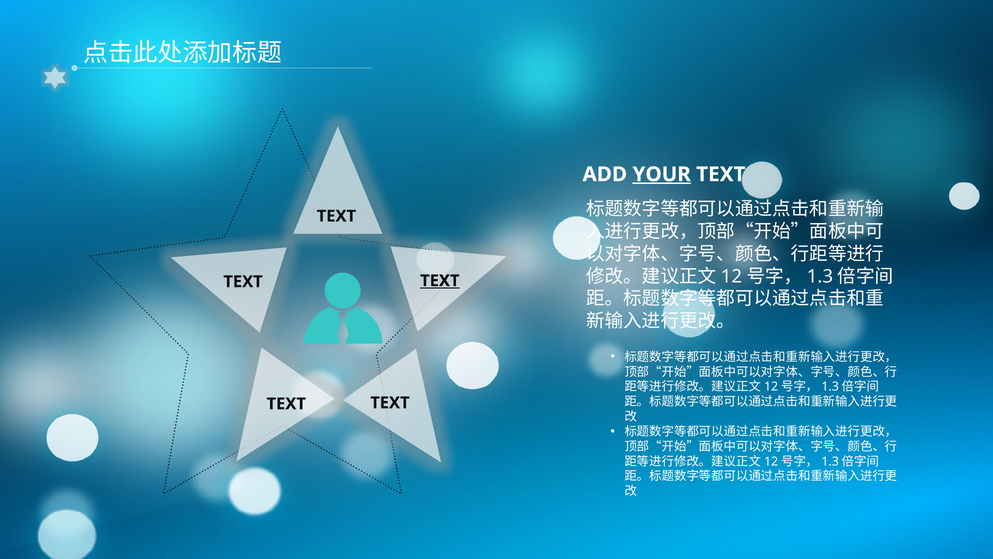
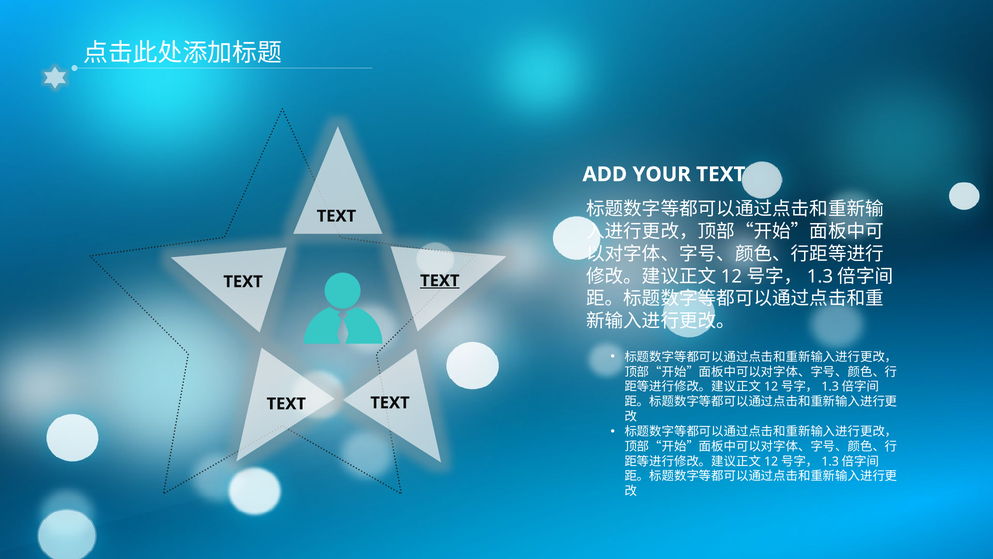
YOUR underline: present -> none
